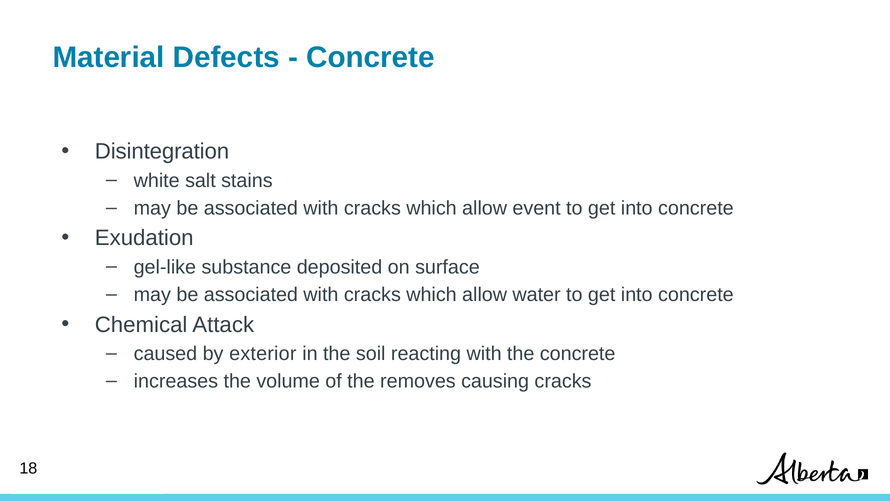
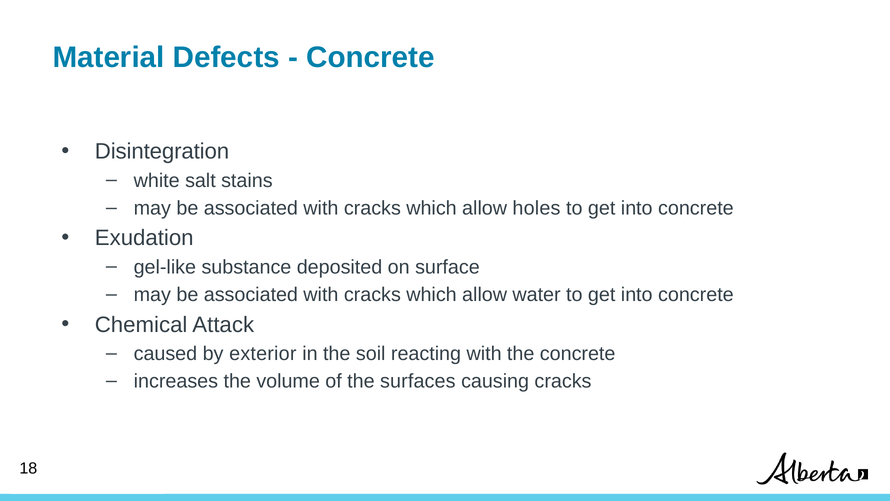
event: event -> holes
removes: removes -> surfaces
